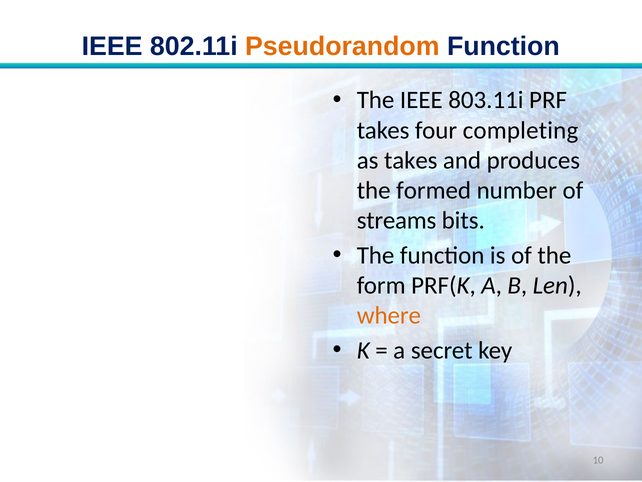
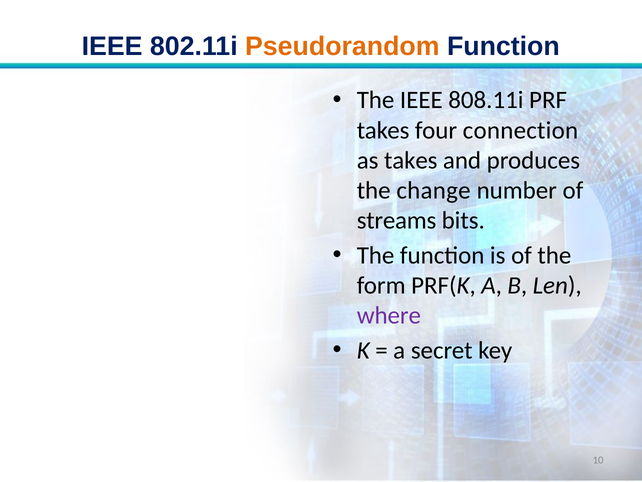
803.11i: 803.11i -> 808.11i
completing: completing -> connection
formed: formed -> change
where colour: orange -> purple
